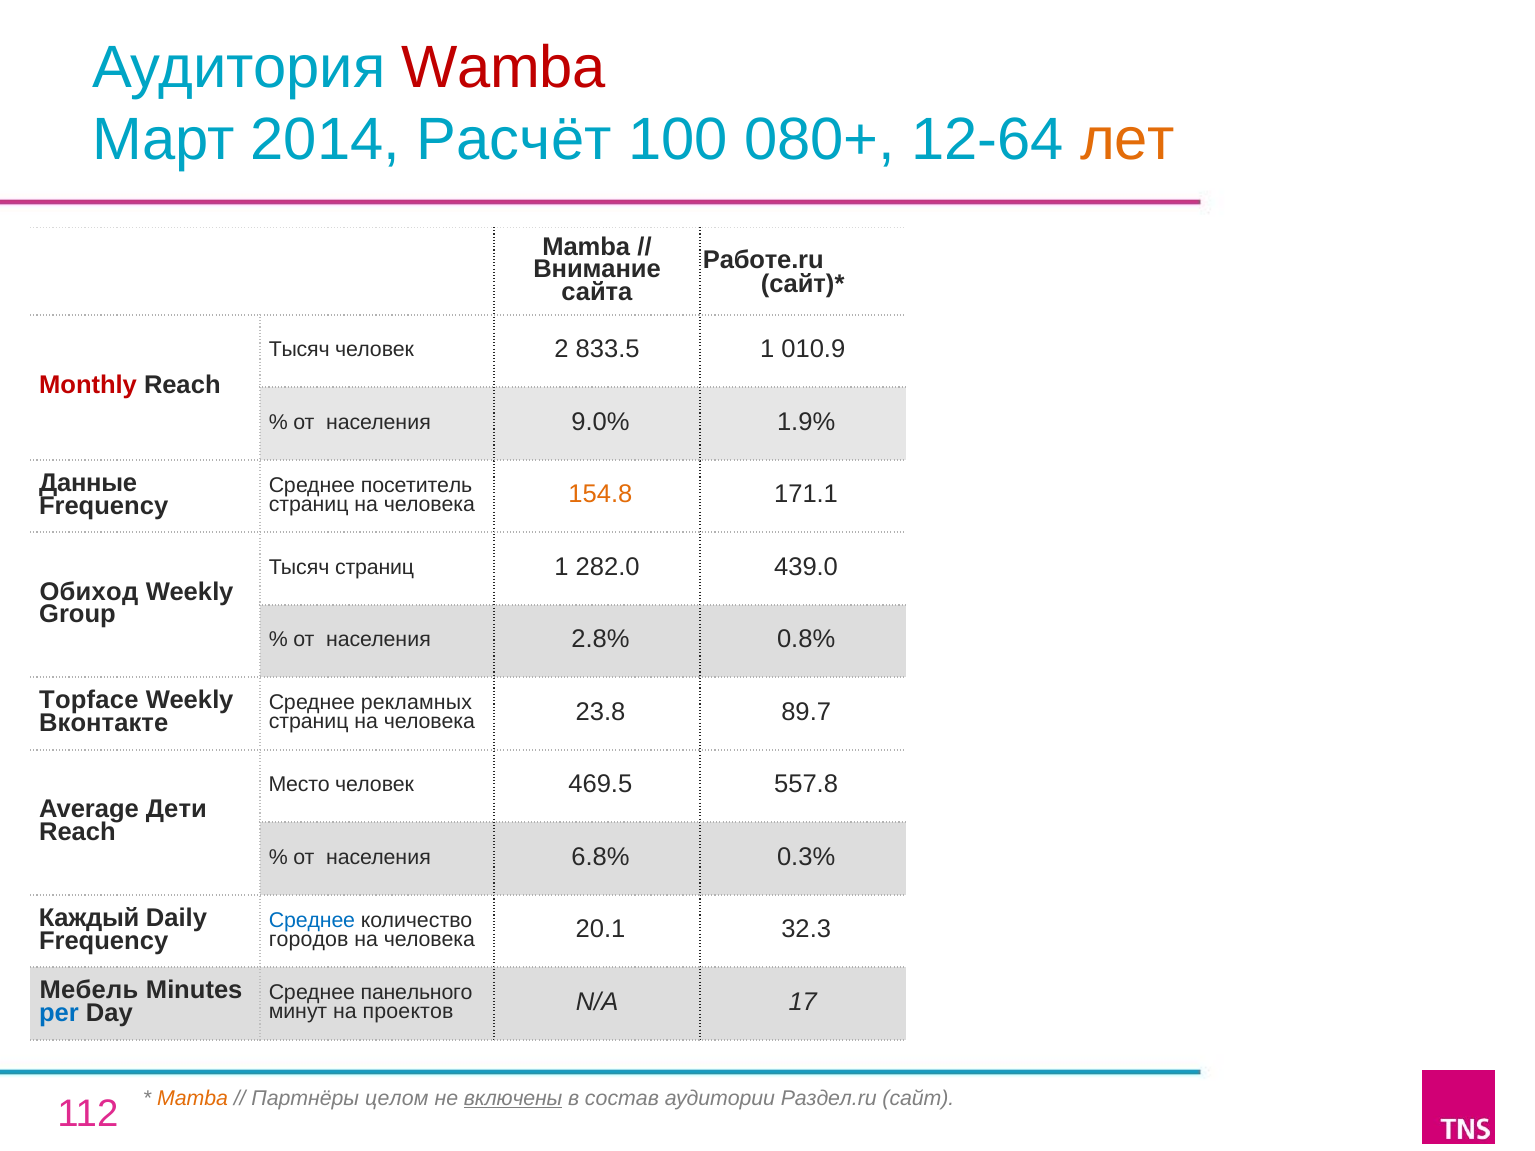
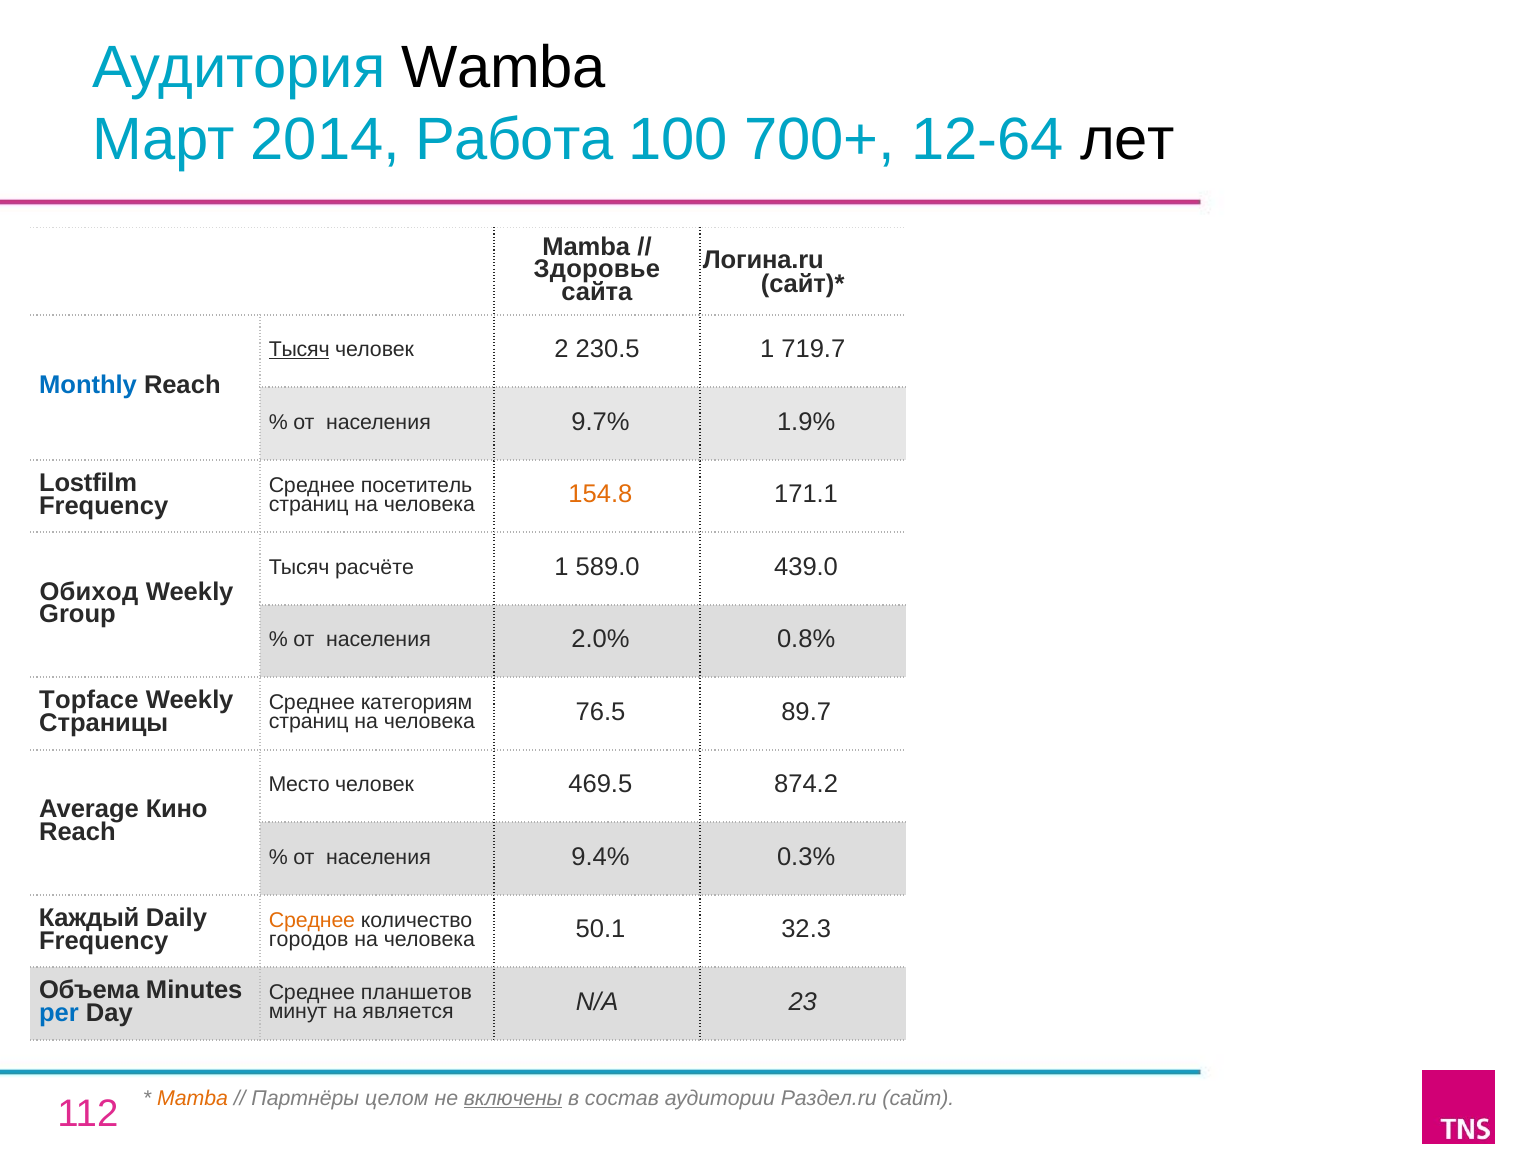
Wamba colour: red -> black
Расчёт: Расчёт -> Работа
080+: 080+ -> 700+
лет colour: orange -> black
Работе.ru: Работе.ru -> Логина.ru
Внимание: Внимание -> Здоровье
Тысяч at (299, 350) underline: none -> present
833.5: 833.5 -> 230.5
010.9: 010.9 -> 719.7
Monthly colour: red -> blue
9.0%: 9.0% -> 9.7%
Данные: Данные -> Lostfilm
Тысяч страниц: страниц -> расчёте
282.0: 282.0 -> 589.0
2.8%: 2.8% -> 2.0%
рекламных: рекламных -> категориям
Вконтакте: Вконтакте -> Страницы
23.8: 23.8 -> 76.5
557.8: 557.8 -> 874.2
Дети: Дети -> Кино
6.8%: 6.8% -> 9.4%
Среднее at (312, 920) colour: blue -> orange
20.1: 20.1 -> 50.1
Мебель: Мебель -> Объема
панельного: панельного -> планшетов
проектов: проектов -> является
17: 17 -> 23
